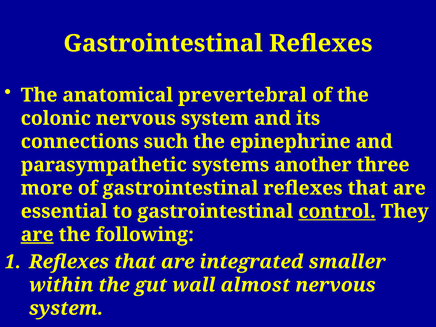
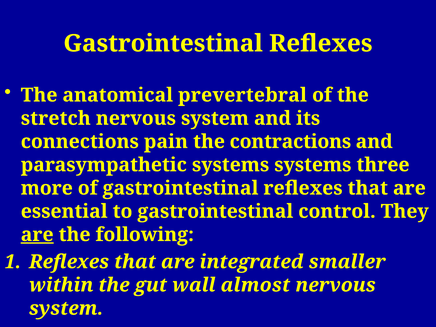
colonic: colonic -> stretch
such: such -> pain
epinephrine: epinephrine -> contractions
systems another: another -> systems
control underline: present -> none
